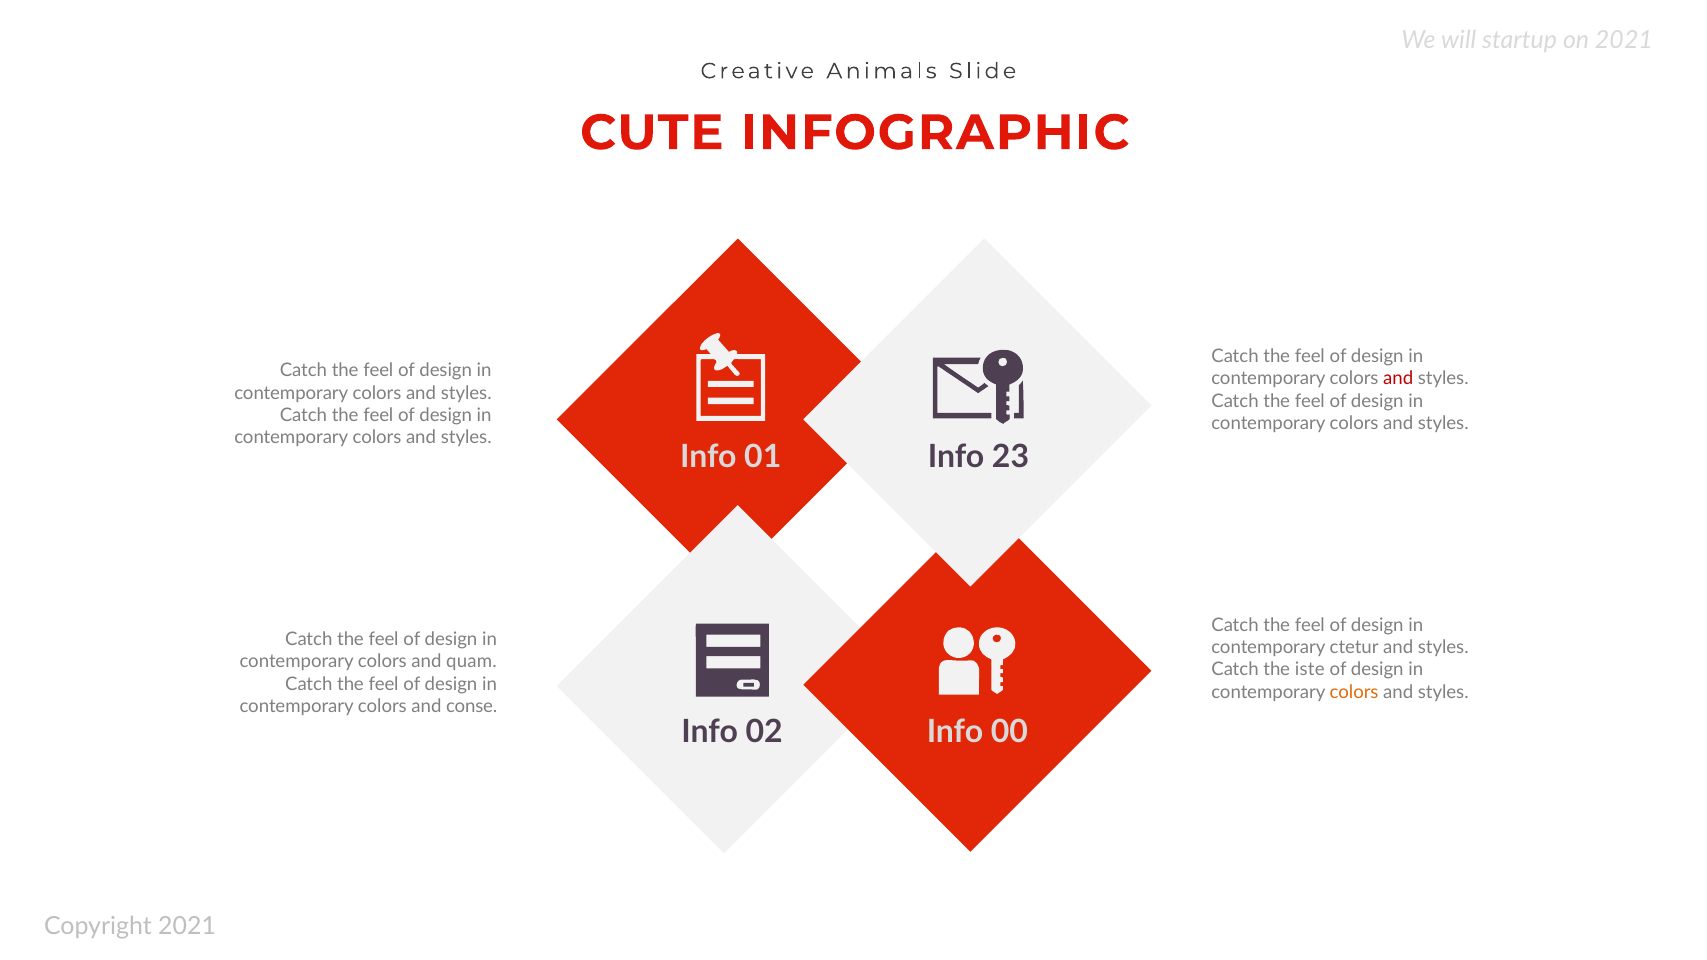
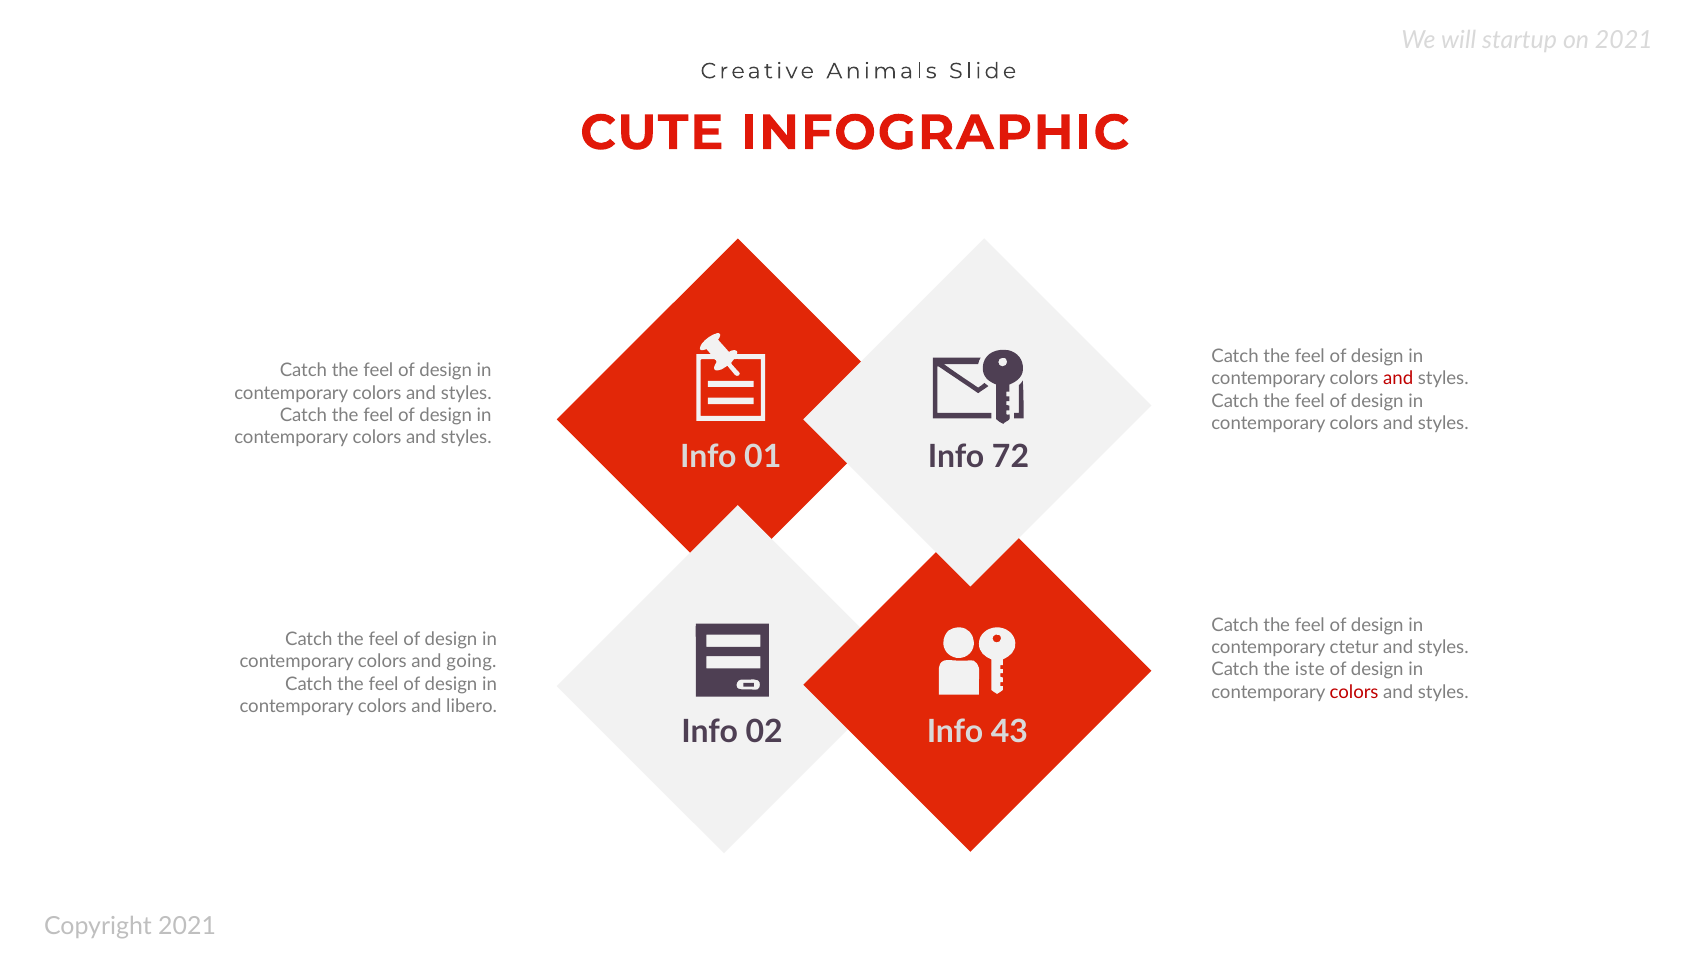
23: 23 -> 72
quam: quam -> going
colors at (1354, 692) colour: orange -> red
conse: conse -> libero
00: 00 -> 43
